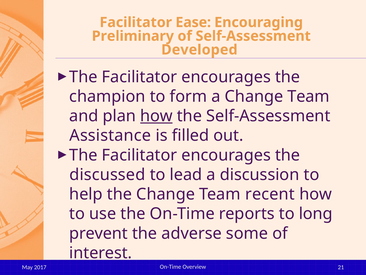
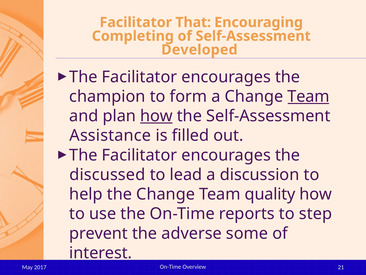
Ease: Ease -> That
Preliminary: Preliminary -> Completing
Team at (308, 96) underline: none -> present
recent: recent -> quality
long: long -> step
